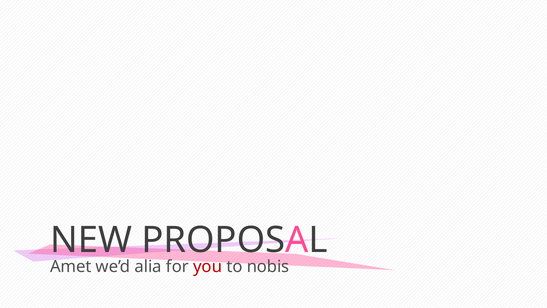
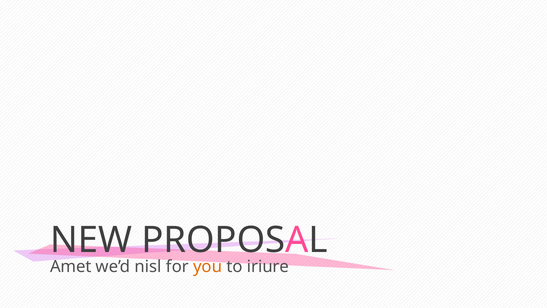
alia: alia -> nisl
you colour: red -> orange
nobis: nobis -> iriure
